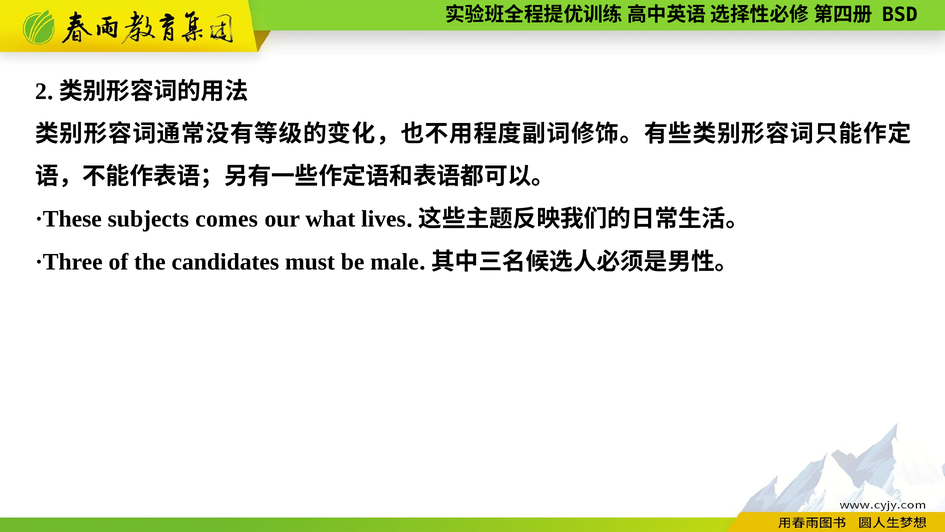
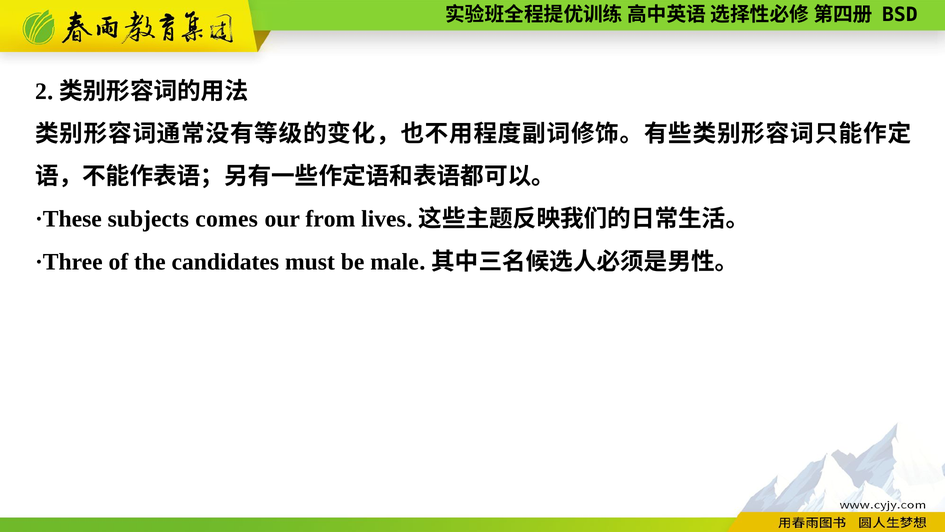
what: what -> from
